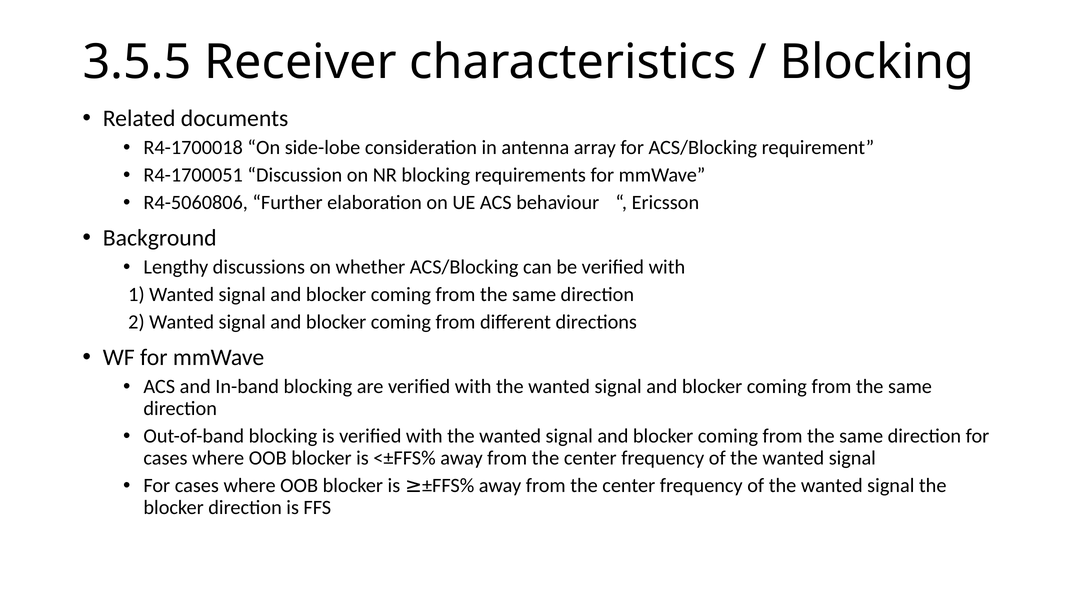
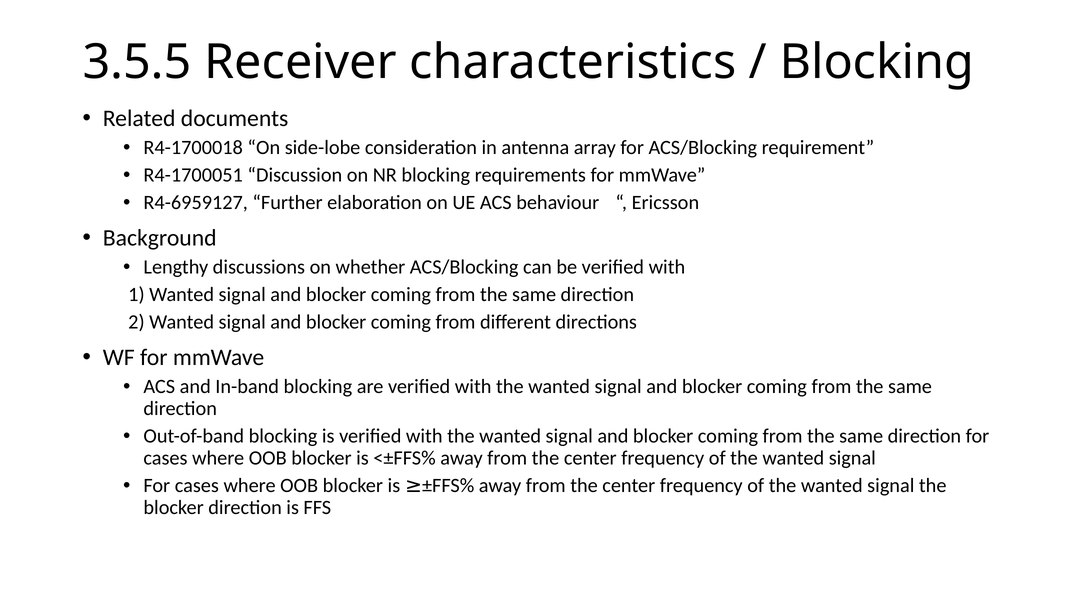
R4-5060806: R4-5060806 -> R4-6959127
